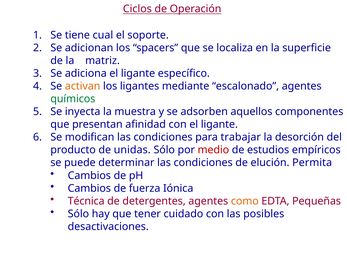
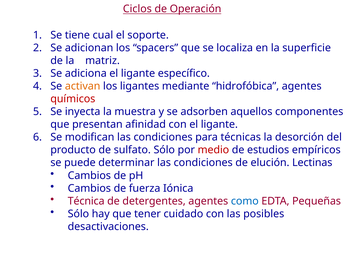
escalonado: escalonado -> hidrofóbica
químicos colour: green -> red
trabajar: trabajar -> técnicas
unidas: unidas -> sulfato
Permita: Permita -> Lectinas
como colour: orange -> blue
